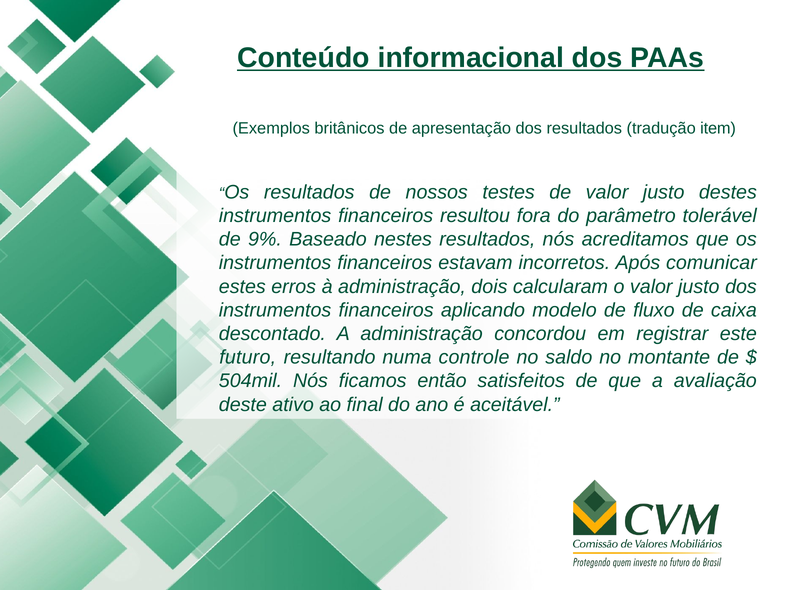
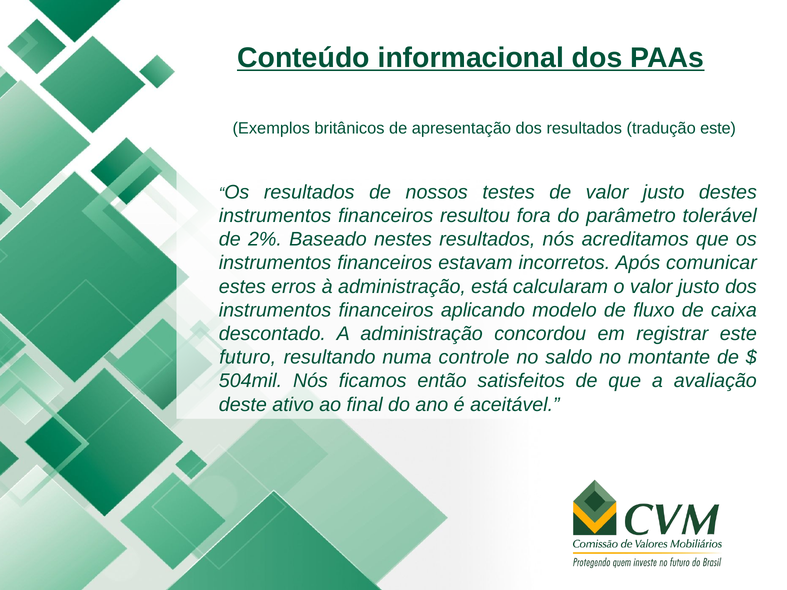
tradução item: item -> este
9%: 9% -> 2%
dois: dois -> está
